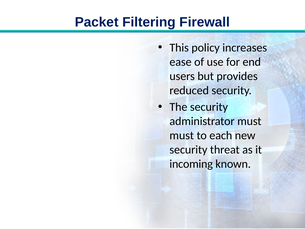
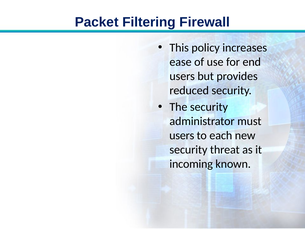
must at (182, 135): must -> users
